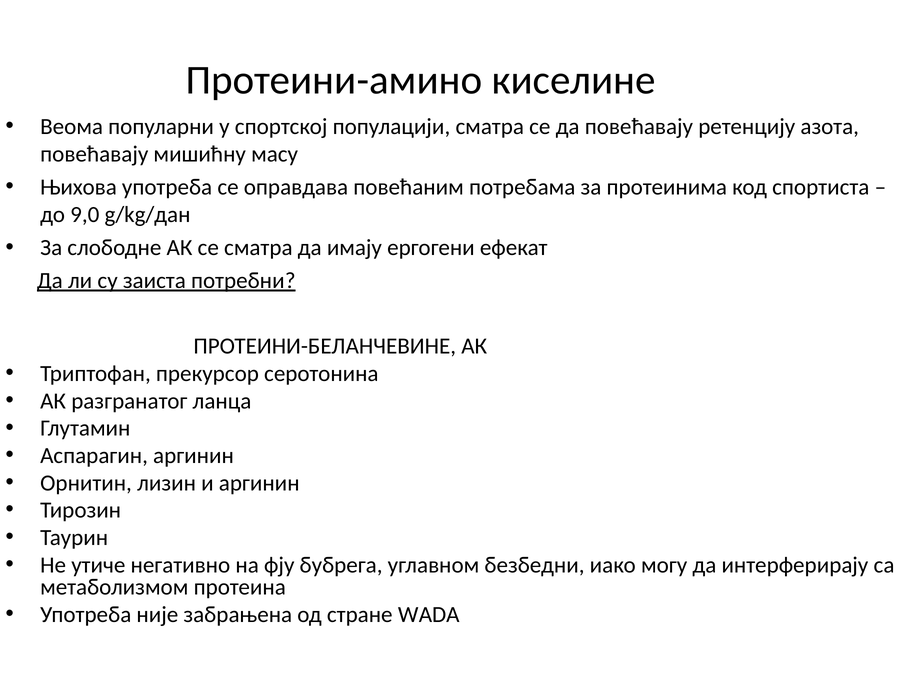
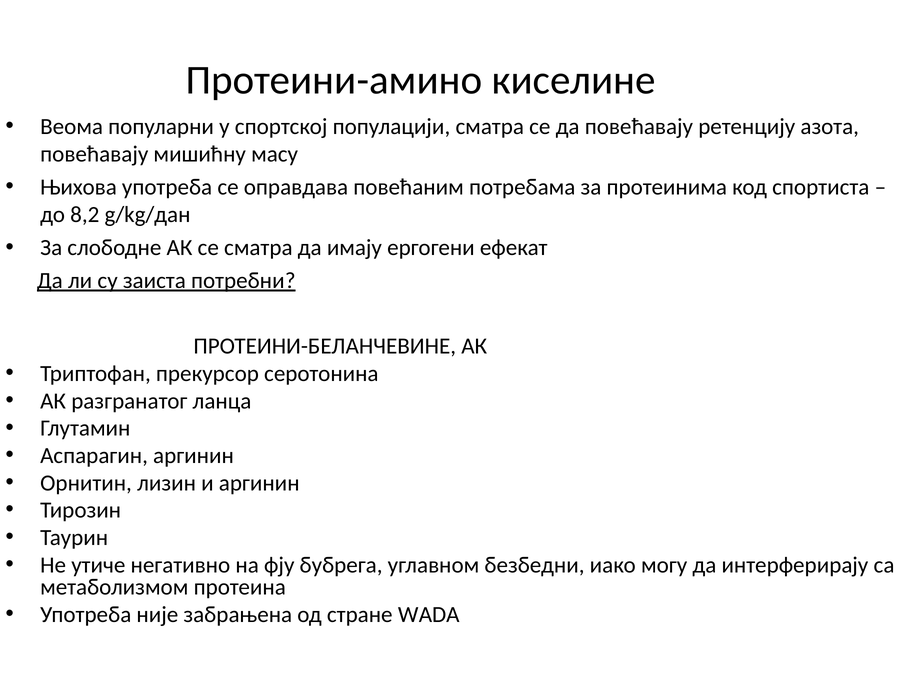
9,0: 9,0 -> 8,2
